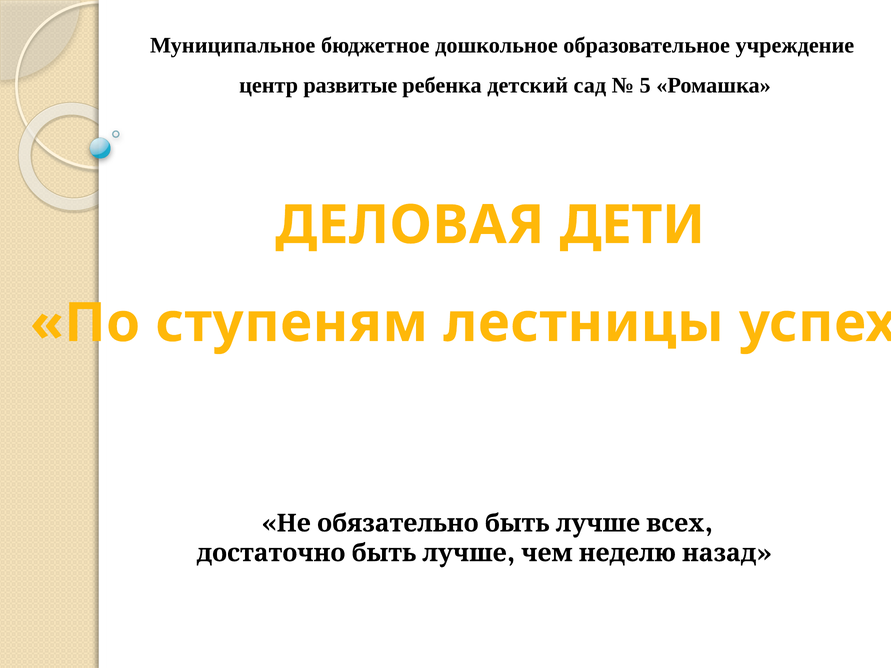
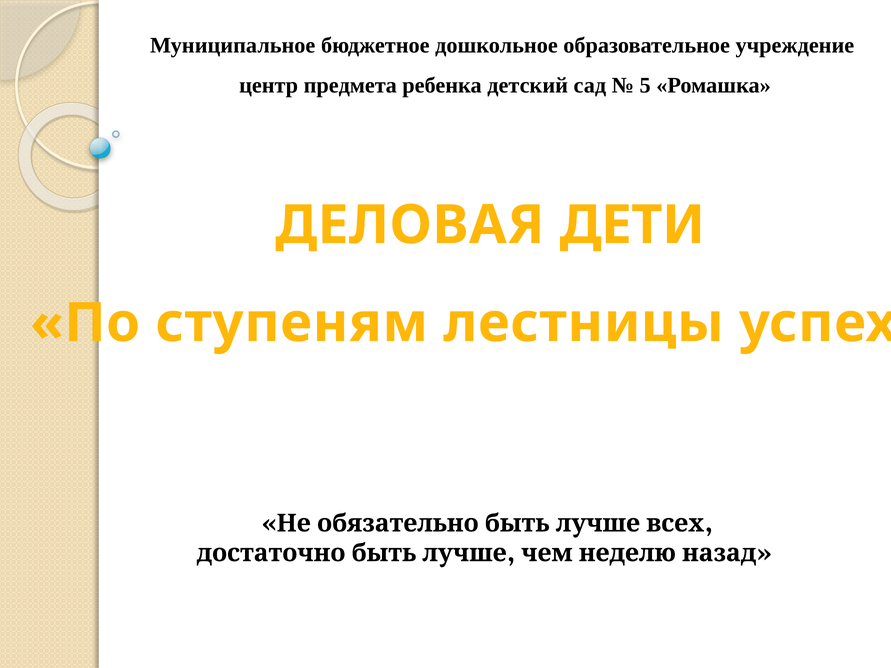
развитые: развитые -> предмета
